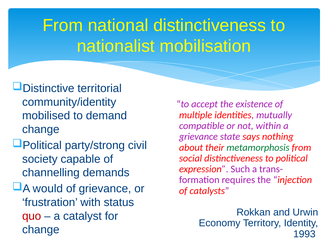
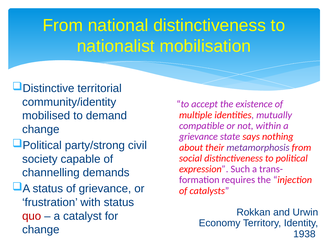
metamorphosis colour: green -> purple
would at (48, 189): would -> status
1993: 1993 -> 1938
